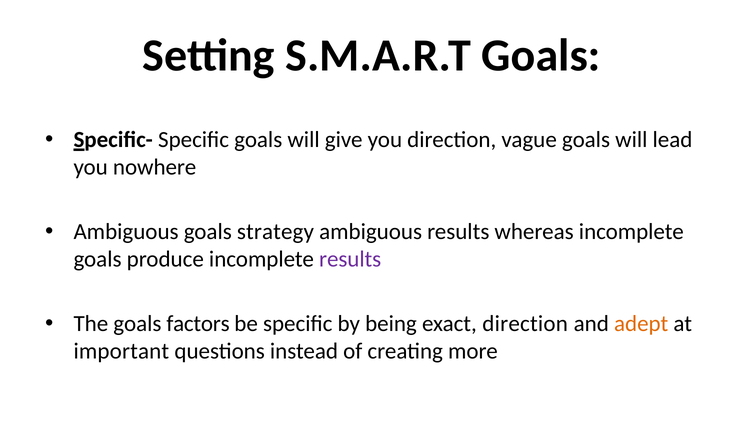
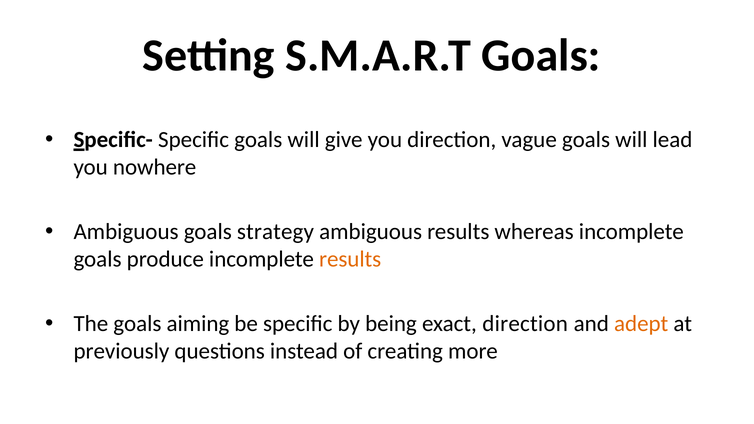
results at (350, 259) colour: purple -> orange
factors: factors -> aiming
important: important -> previously
